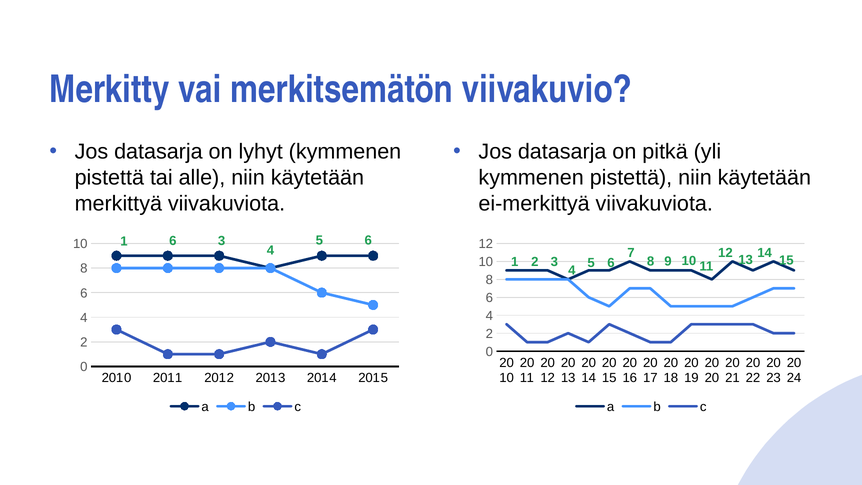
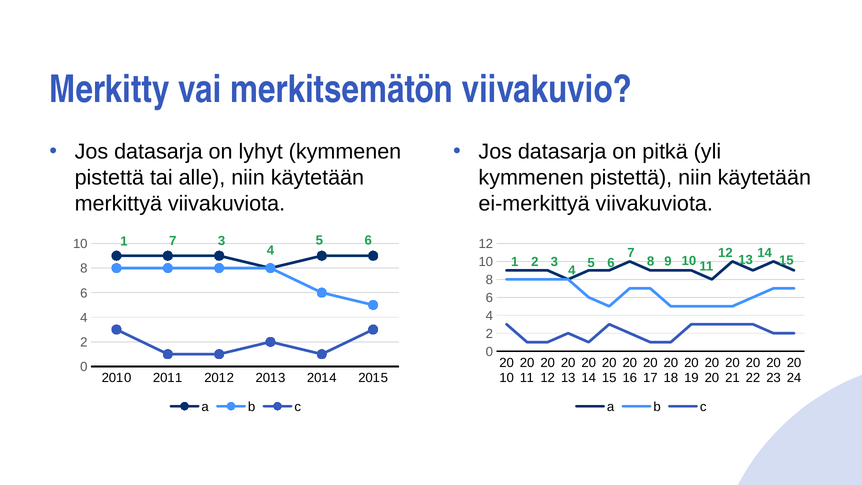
1 6: 6 -> 7
